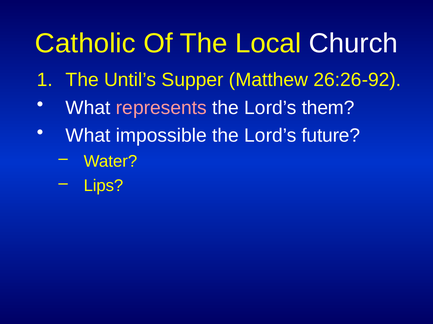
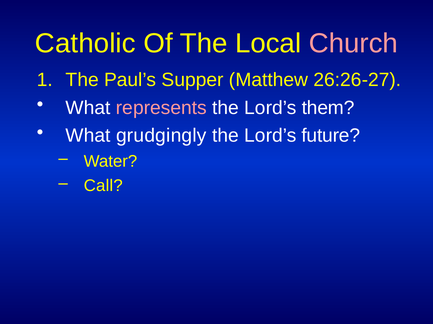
Church colour: white -> pink
Until’s: Until’s -> Paul’s
26:26-92: 26:26-92 -> 26:26-27
impossible: impossible -> grudgingly
Lips: Lips -> Call
